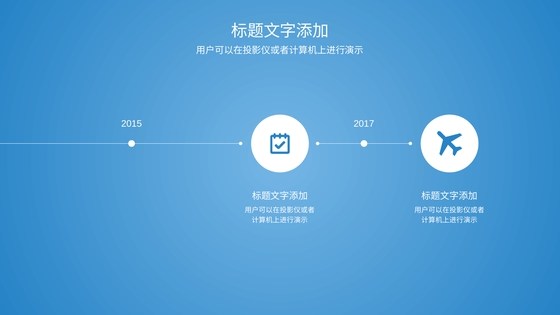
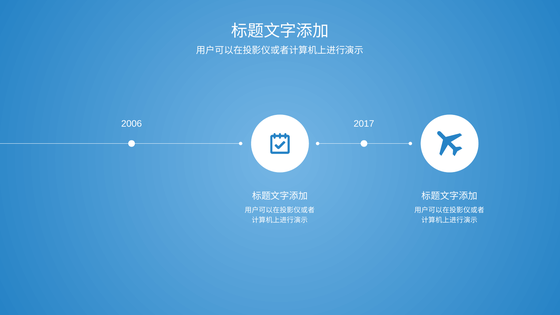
2015: 2015 -> 2006
